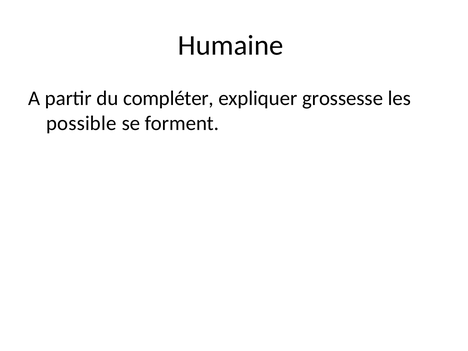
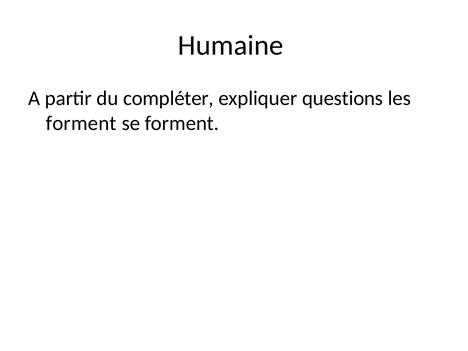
grossesse: grossesse -> questions
possible at (81, 123): possible -> forment
